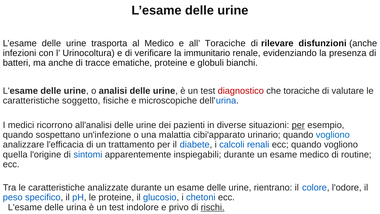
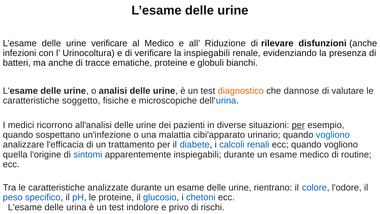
urine trasporta: trasporta -> verificare
all Toraciche: Toraciche -> Riduzione
la immunitario: immunitario -> inspiegabili
diagnostico colour: red -> orange
che toraciche: toraciche -> dannose
rischi underline: present -> none
